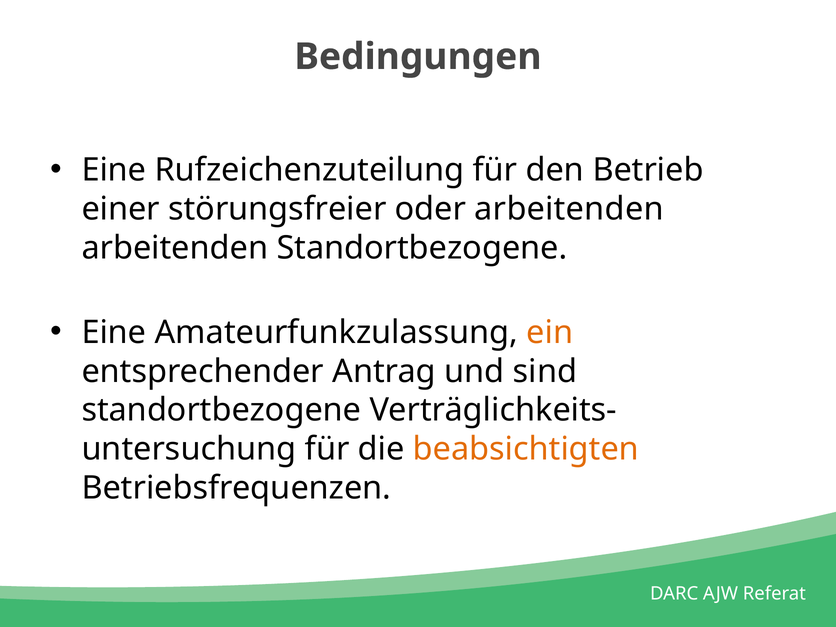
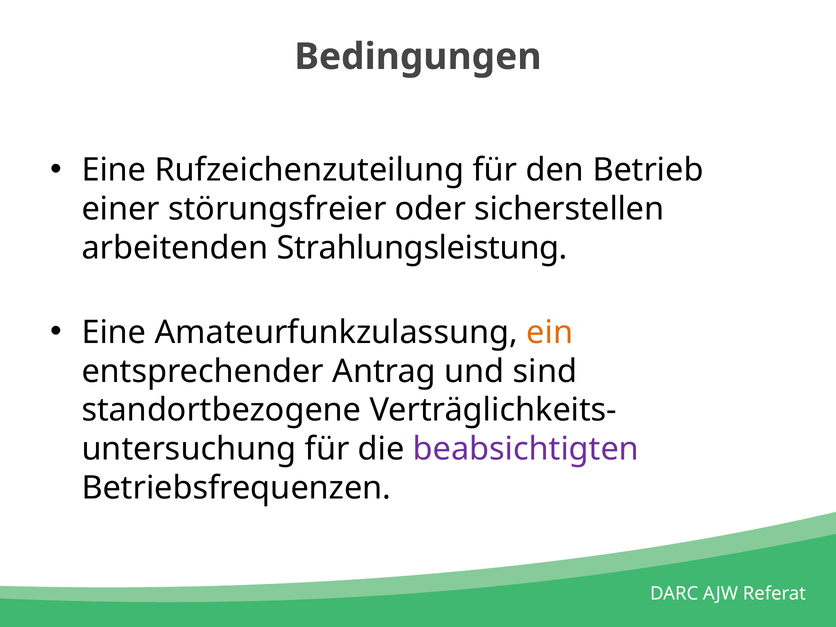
oder arbeitenden: arbeitenden -> sicherstellen
arbeitenden Standortbezogene: Standortbezogene -> Strahlungsleistung
beabsichtigten colour: orange -> purple
